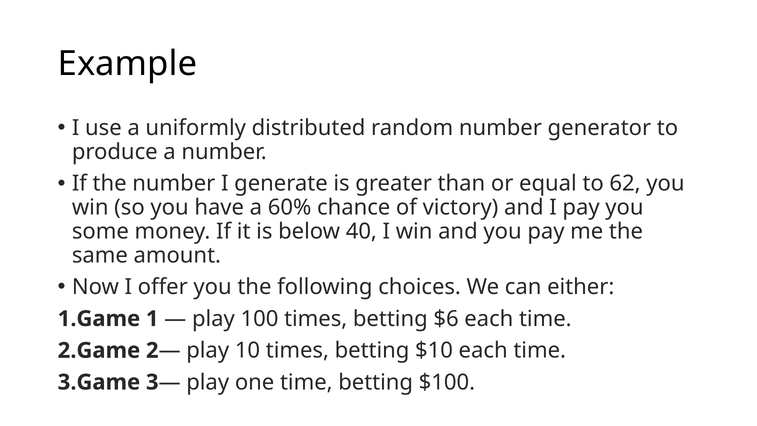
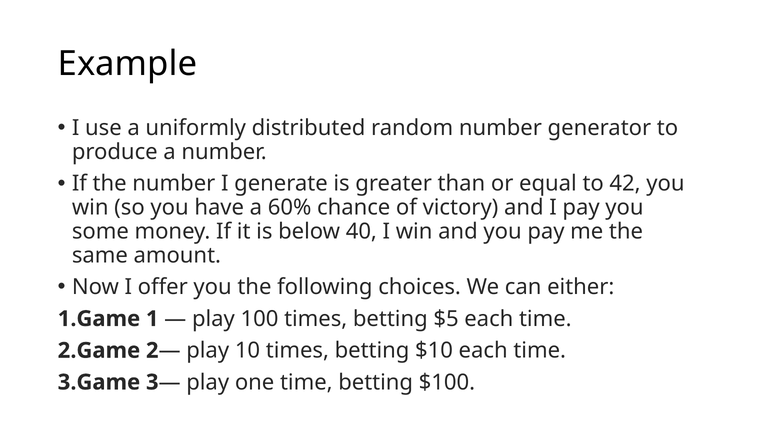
62: 62 -> 42
$6: $6 -> $5
